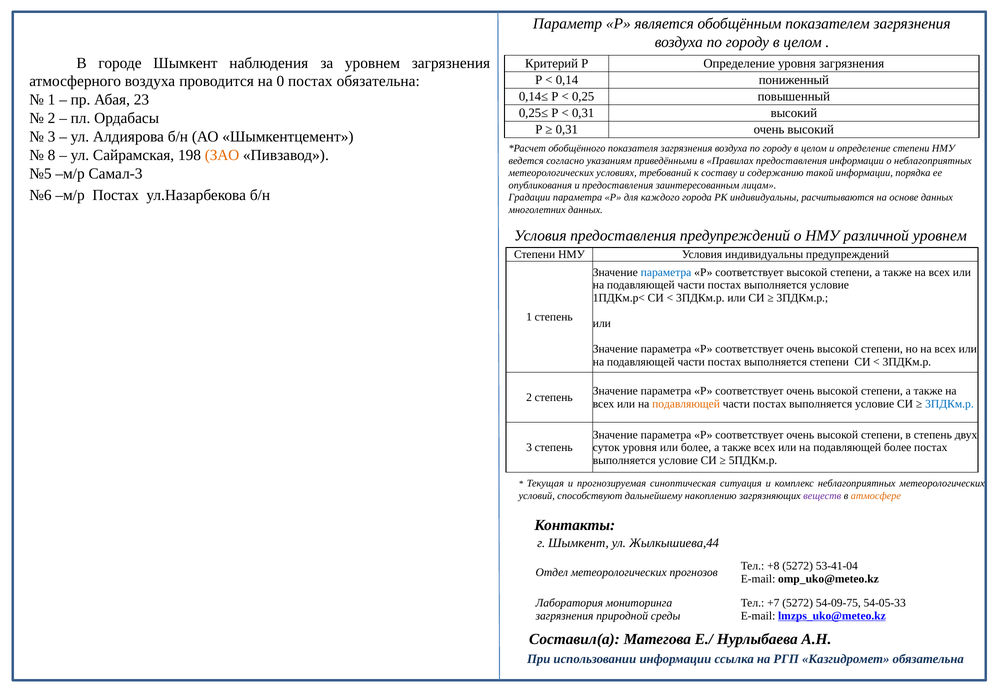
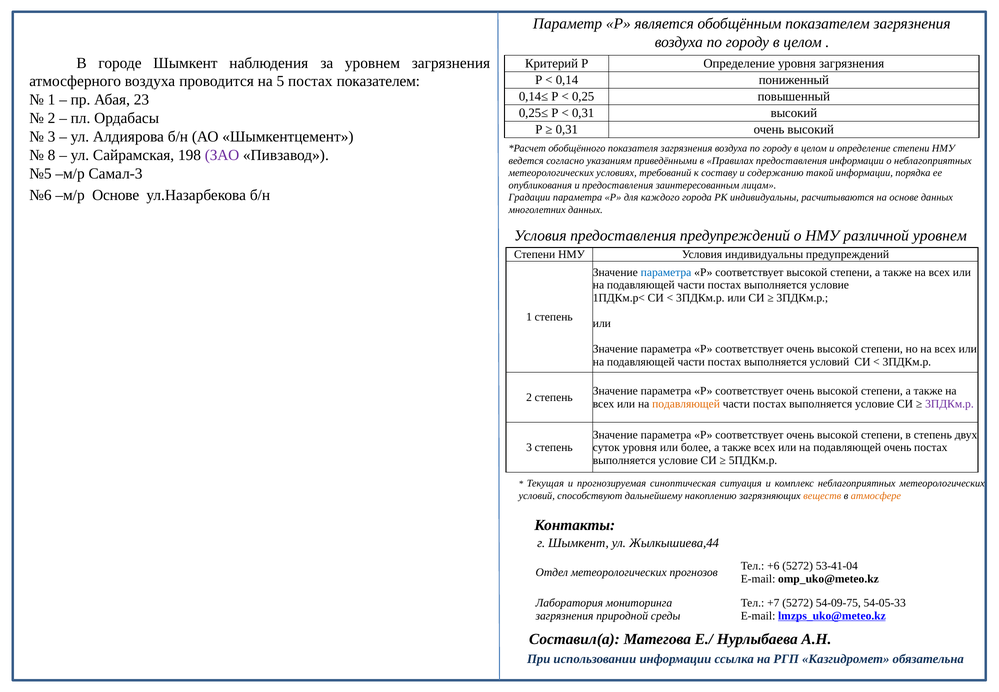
0: 0 -> 5
постах обязательна: обязательна -> показателем
ЗАО colour: orange -> purple
м/р Постах: Постах -> Основе
выполняется степени: степени -> условий
3ПДКм.р at (949, 404) colour: blue -> purple
подавляющей более: более -> очень
веществ colour: purple -> orange
+8: +8 -> +6
